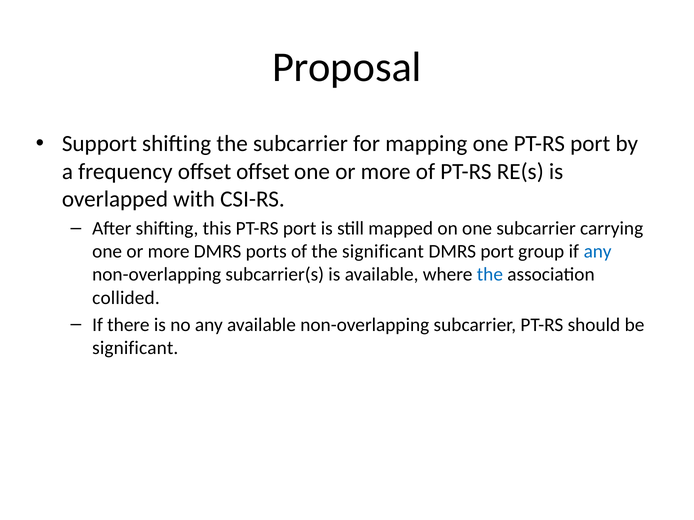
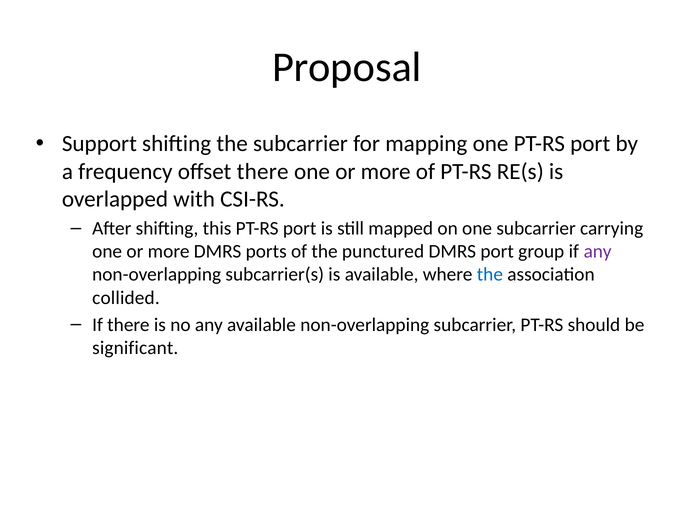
offset offset: offset -> there
the significant: significant -> punctured
any at (598, 252) colour: blue -> purple
